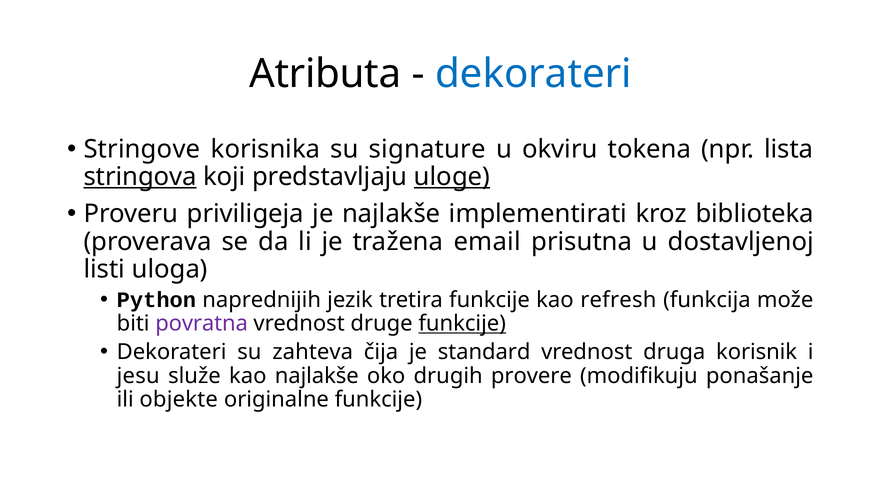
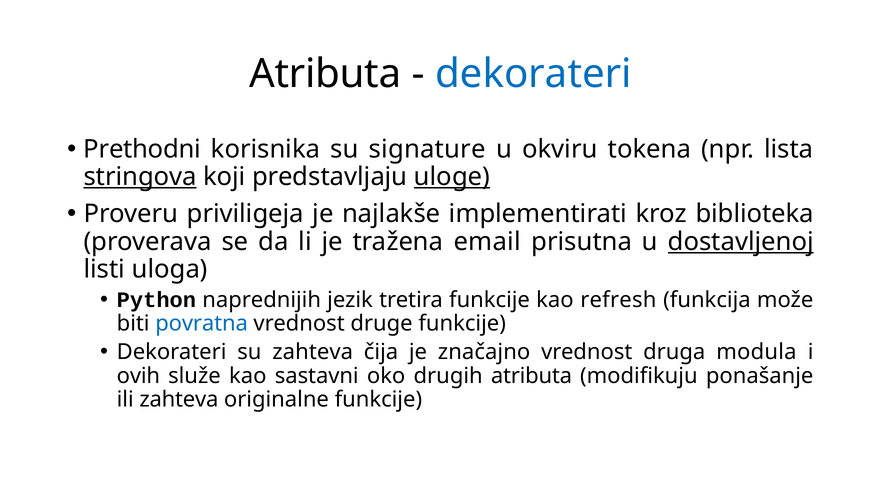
Stringove: Stringove -> Prethodni
dostavljenoj underline: none -> present
povratna colour: purple -> blue
funkcije at (462, 323) underline: present -> none
standard: standard -> značajno
korisnik: korisnik -> modula
jesu: jesu -> ovih
kao najlakše: najlakše -> sastavni
drugih provere: provere -> atributa
ili objekte: objekte -> zahteva
